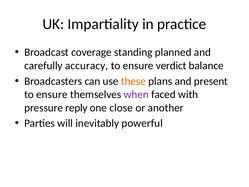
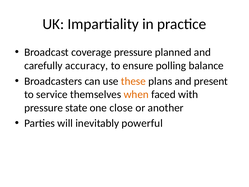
coverage standing: standing -> pressure
verdict: verdict -> polling
ensure at (52, 94): ensure -> service
when colour: purple -> orange
reply: reply -> state
